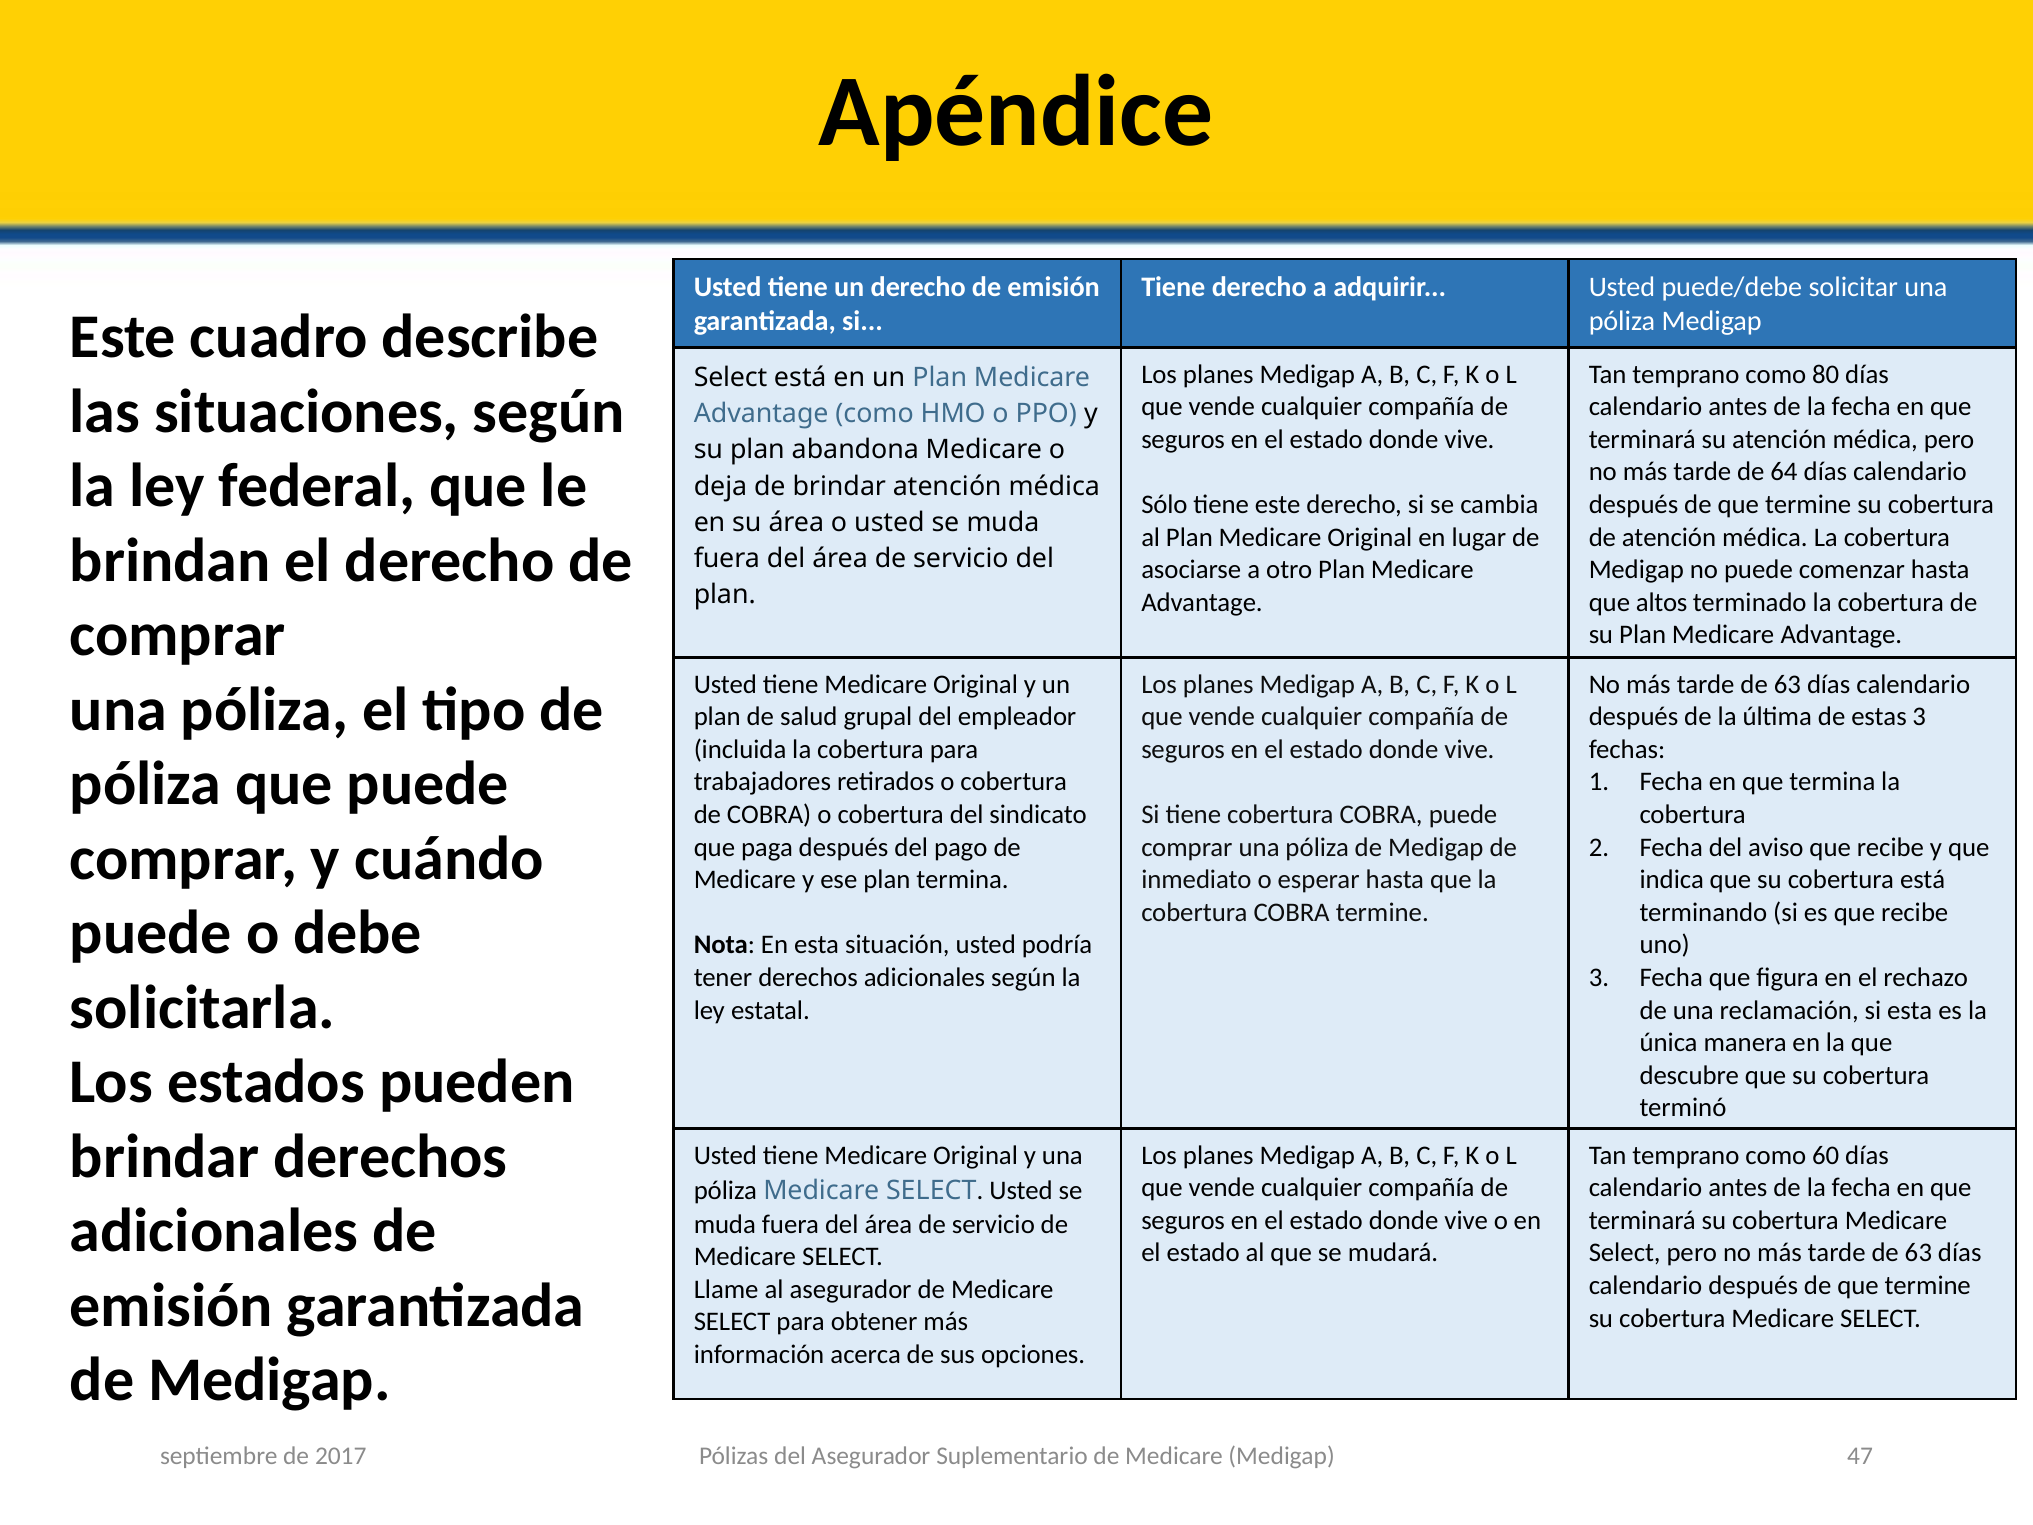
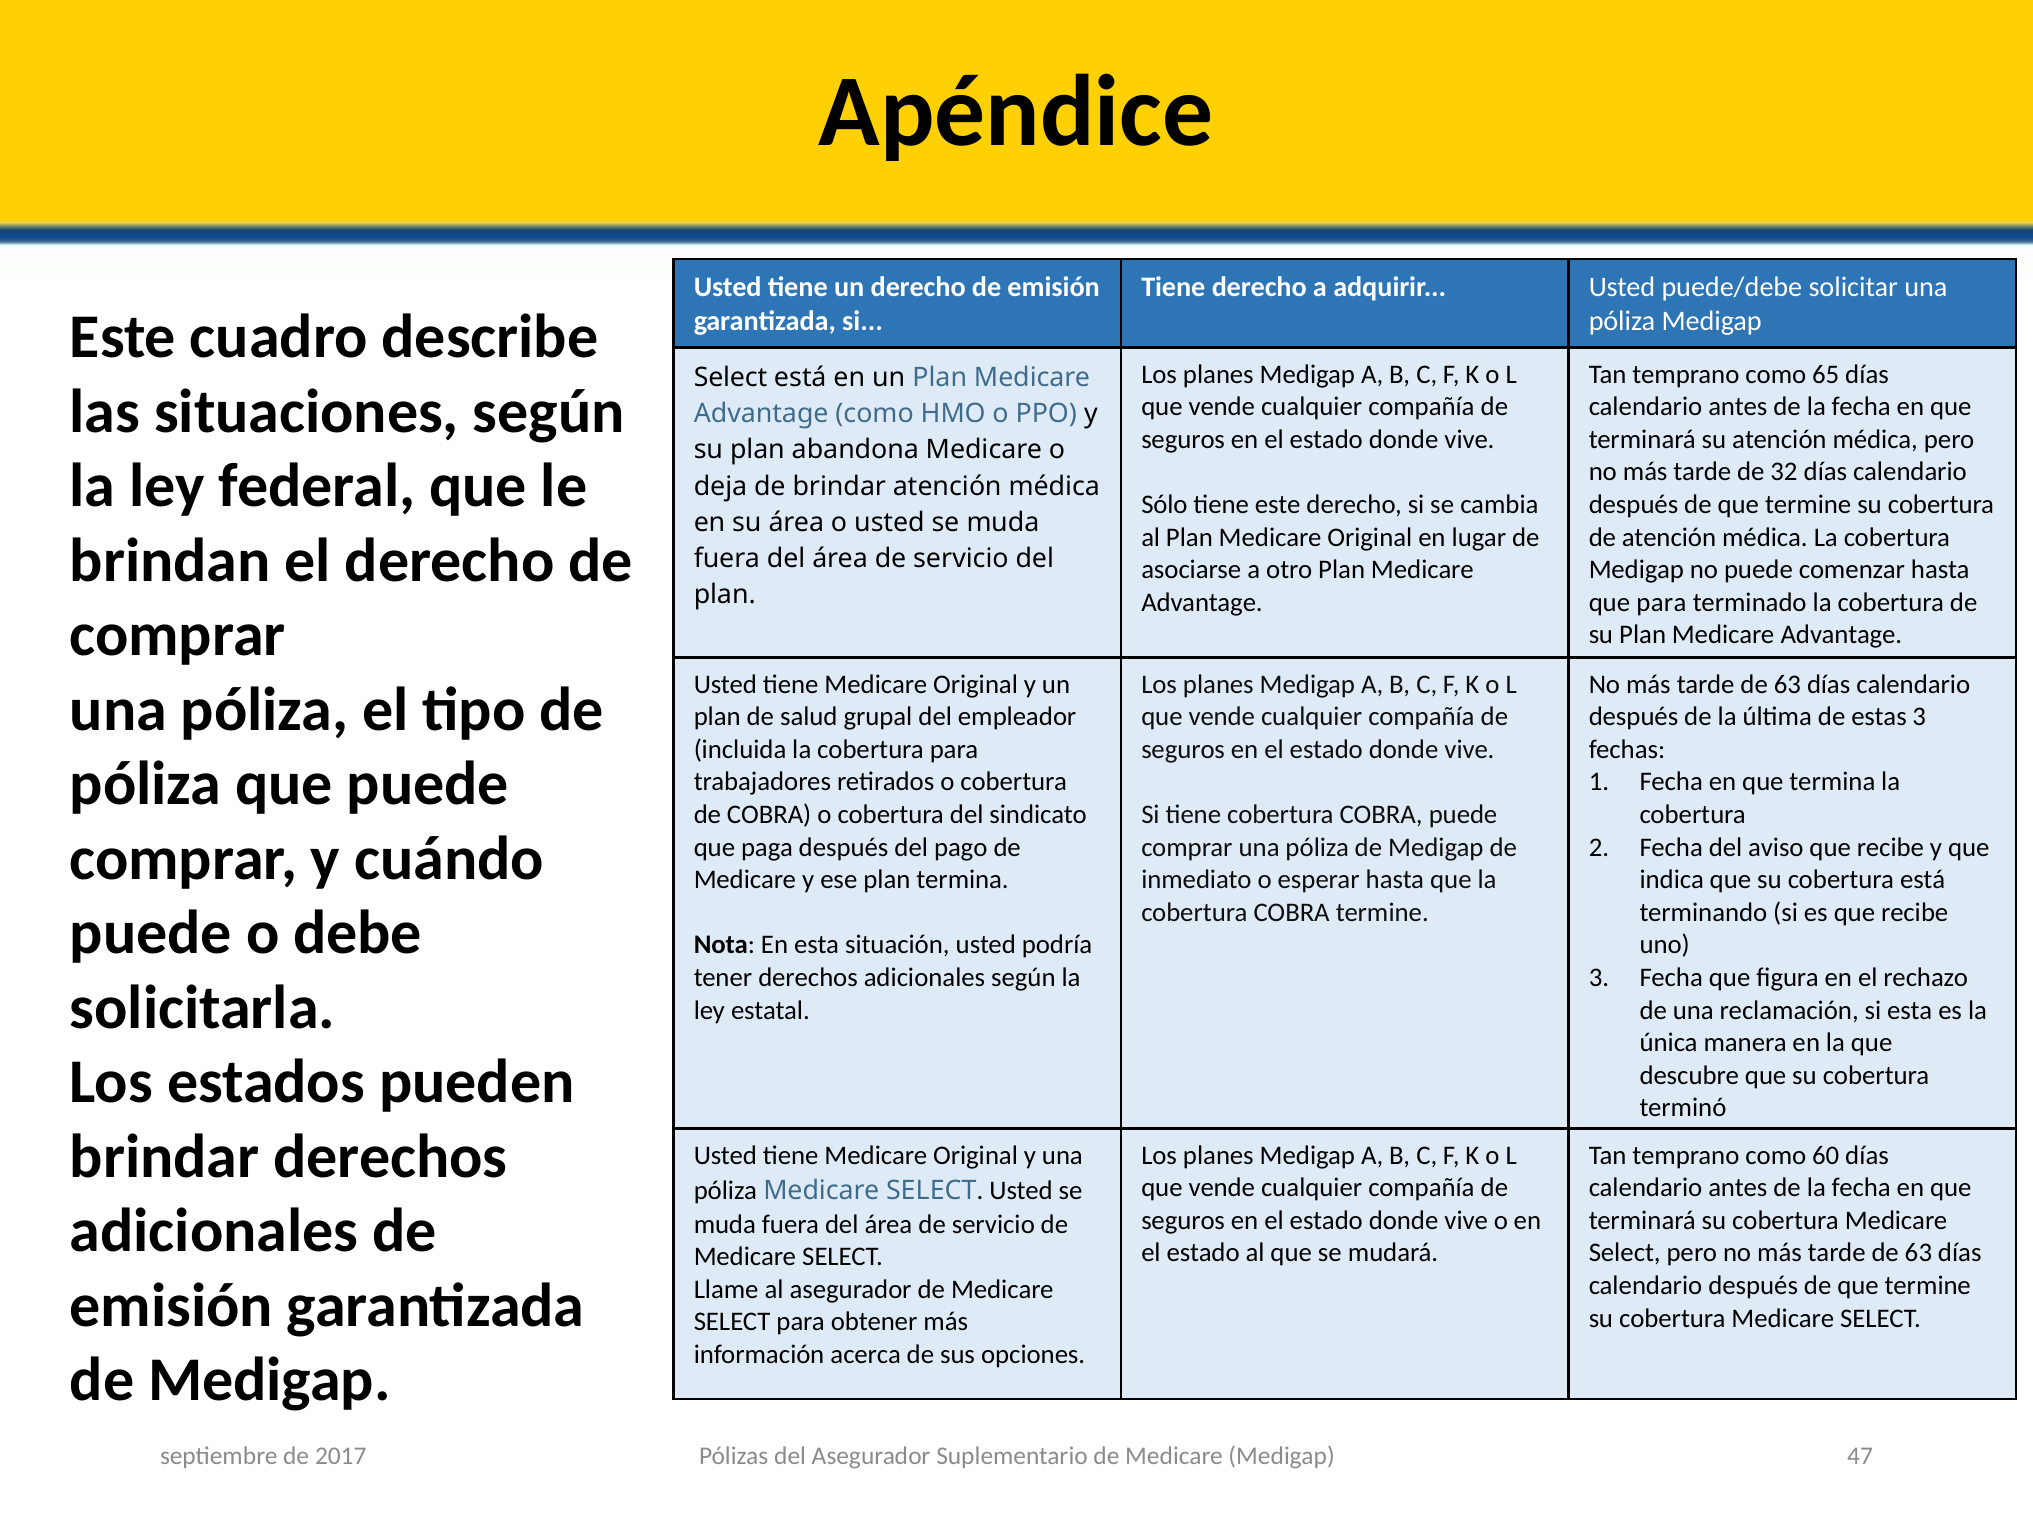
80: 80 -> 65
64: 64 -> 32
que altos: altos -> para
